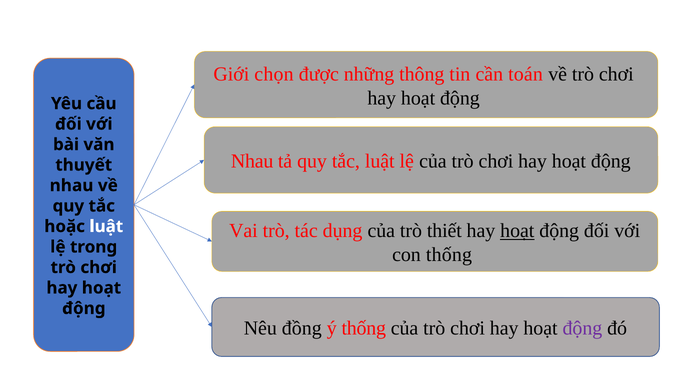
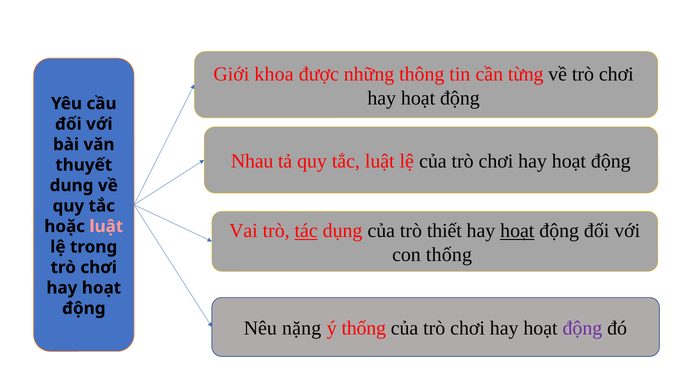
chọn: chọn -> khoa
toán: toán -> từng
nhau at (72, 185): nhau -> dung
tác underline: none -> present
luật at (106, 226) colour: white -> pink
đồng: đồng -> nặng
